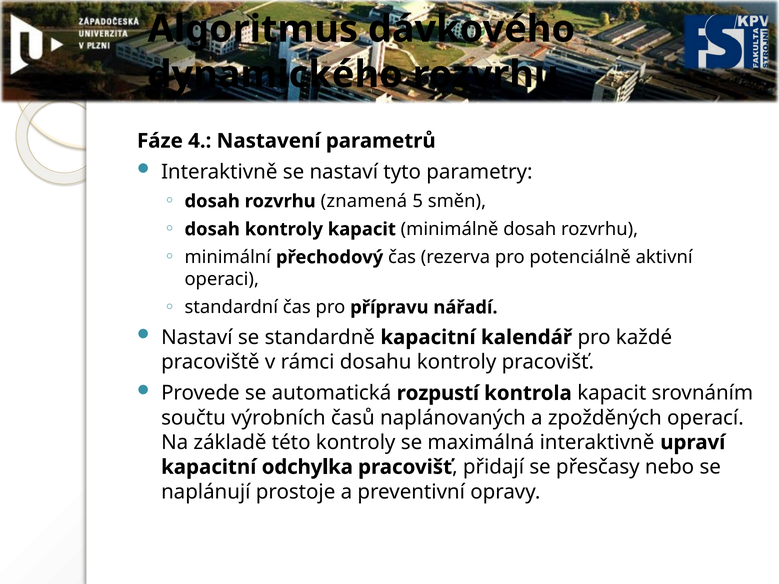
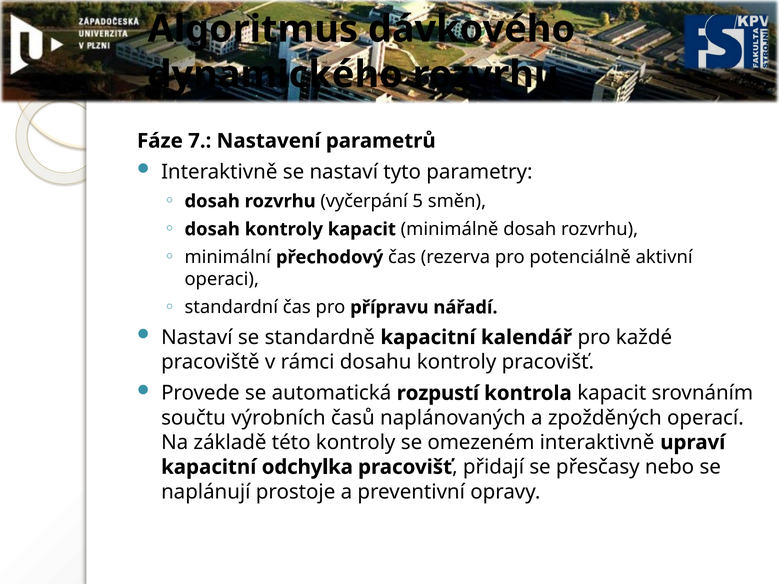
4: 4 -> 7
znamená: znamená -> vyčerpání
maximálná: maximálná -> omezeném
